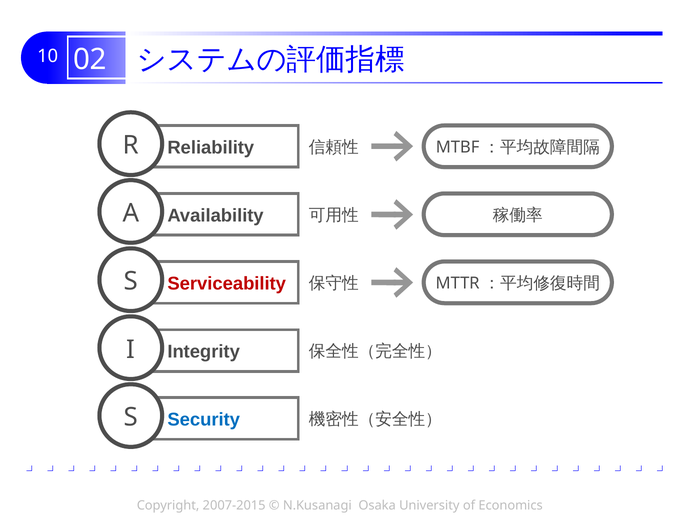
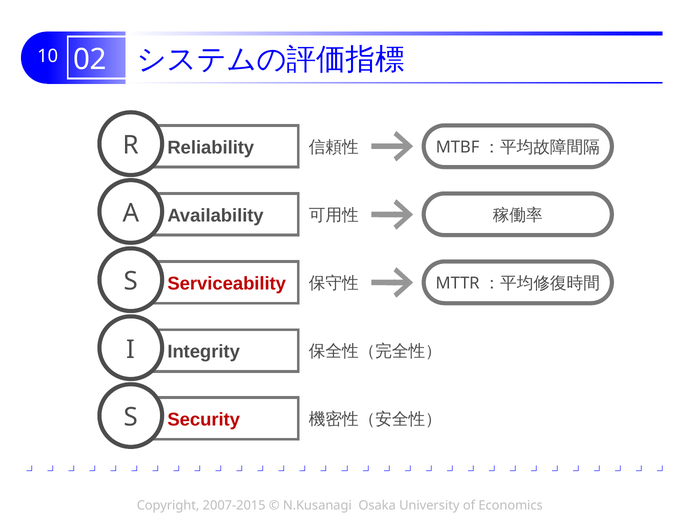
Security colour: blue -> red
